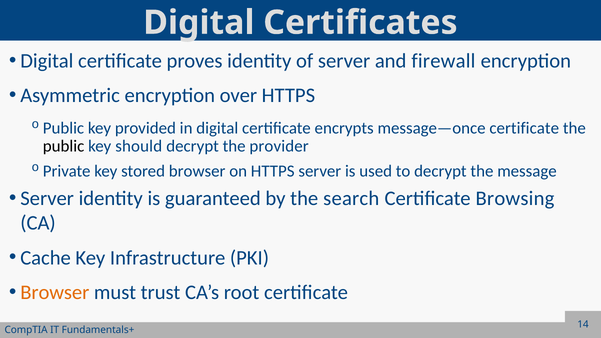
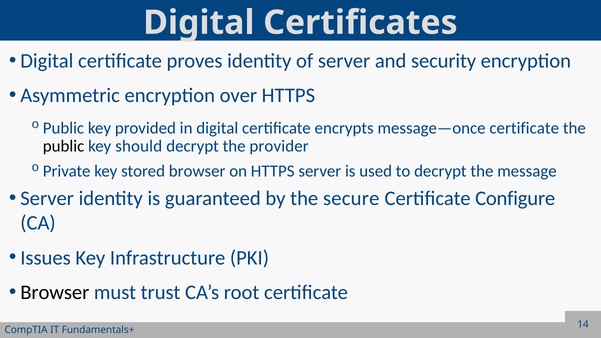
firewall: firewall -> security
search: search -> secure
Browsing: Browsing -> Configure
Cache: Cache -> Issues
Browser at (55, 292) colour: orange -> black
